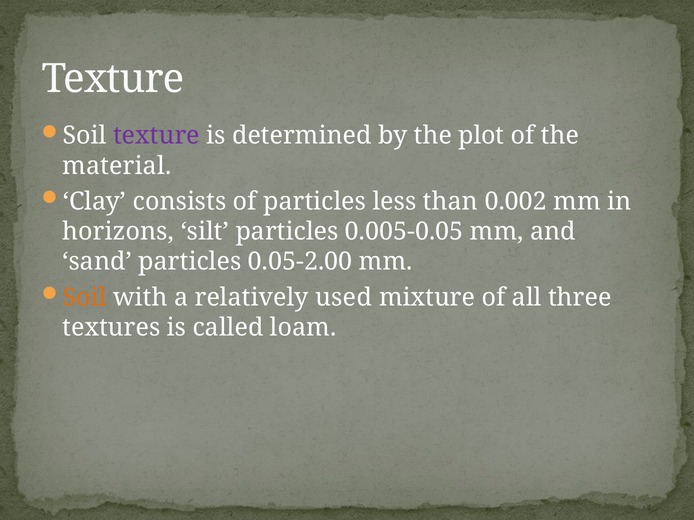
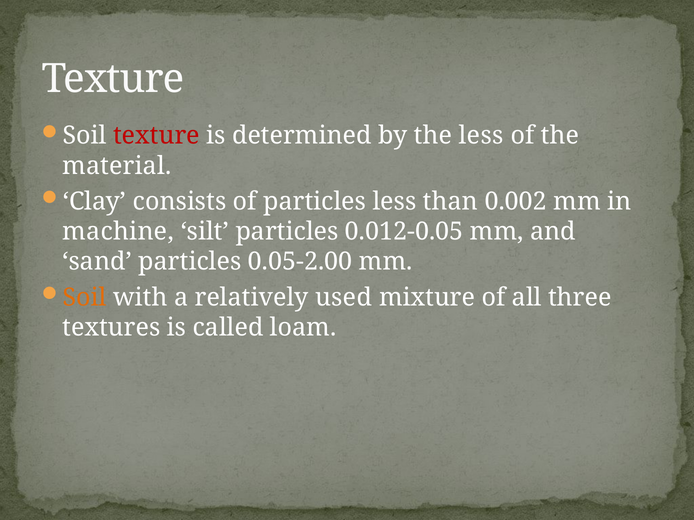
texture at (156, 136) colour: purple -> red
the plot: plot -> less
horizons: horizons -> machine
0.005-0.05: 0.005-0.05 -> 0.012-0.05
